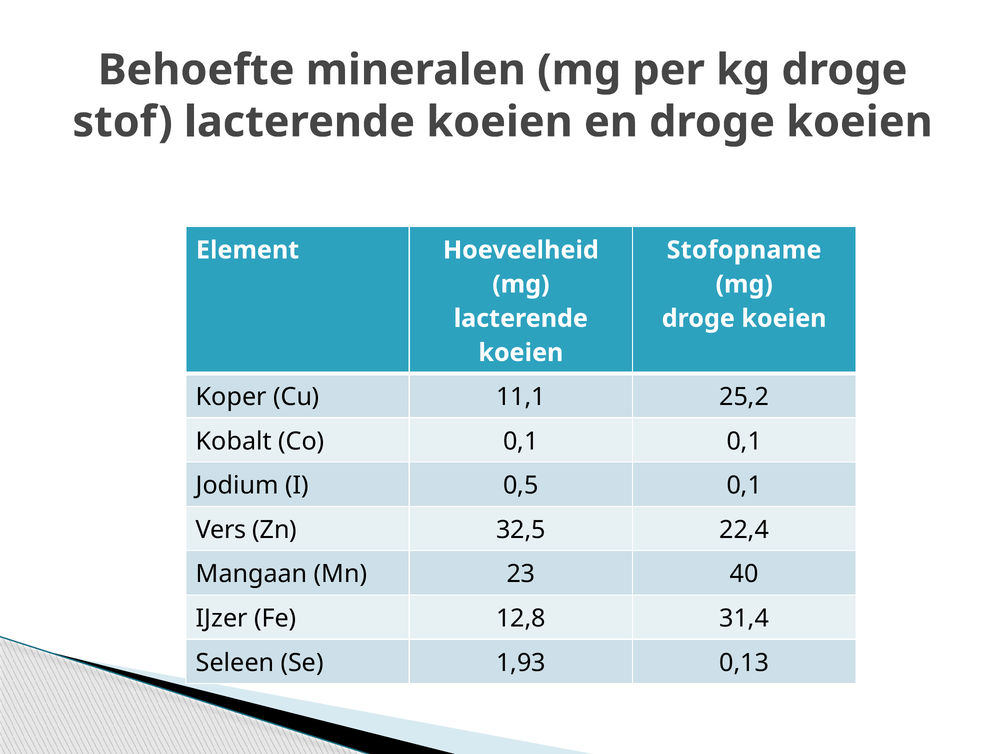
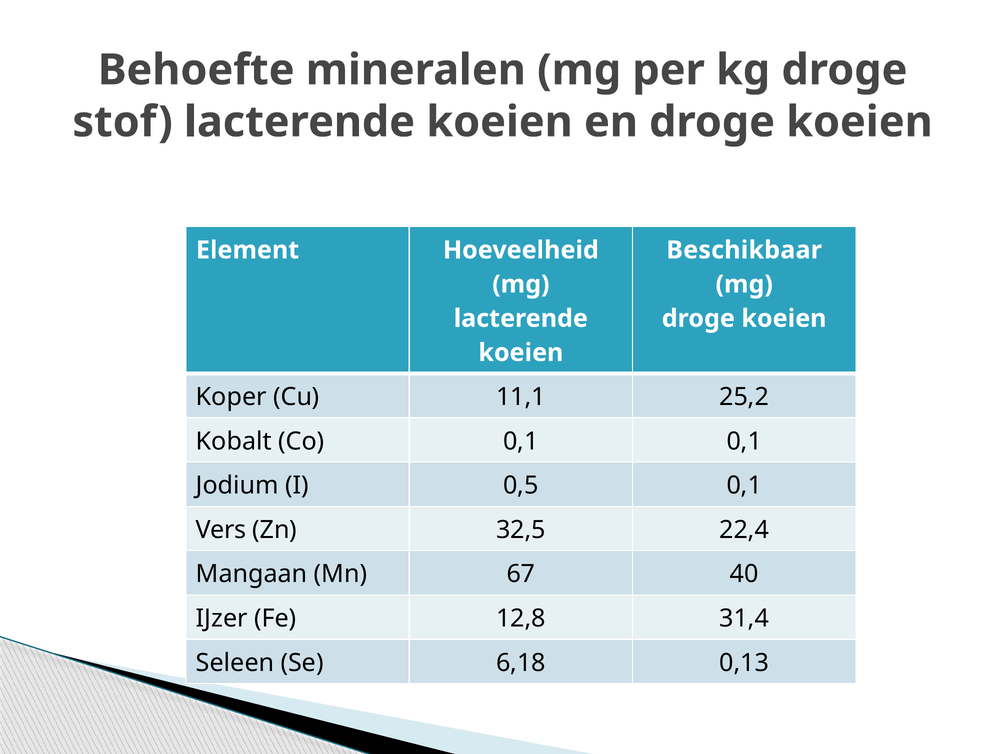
Stofopname: Stofopname -> Beschikbaar
23: 23 -> 67
1,93: 1,93 -> 6,18
